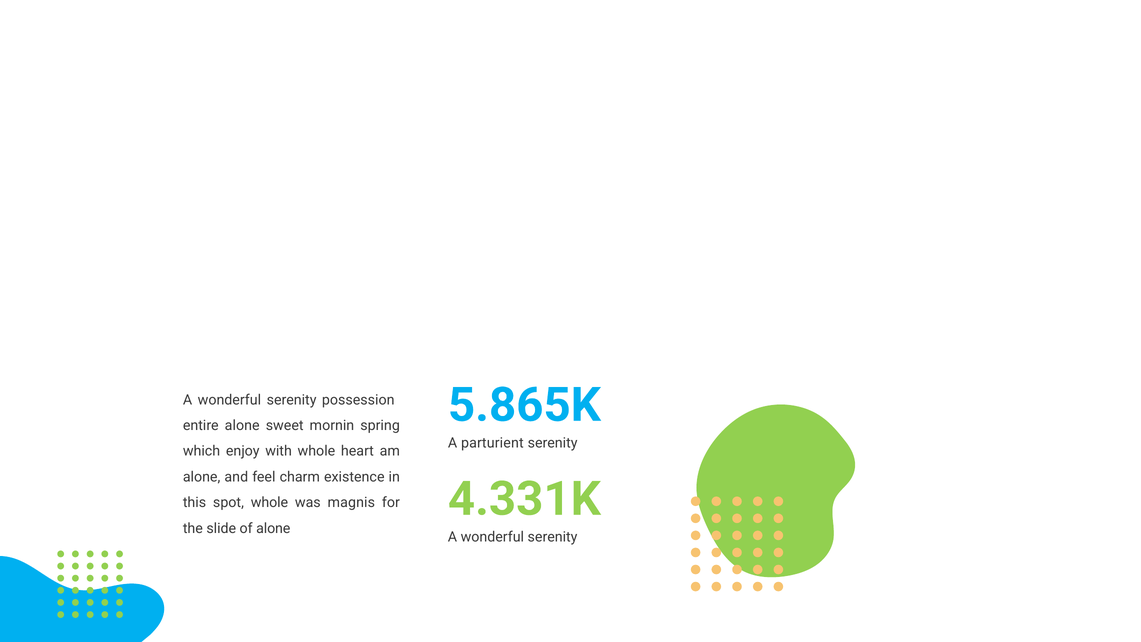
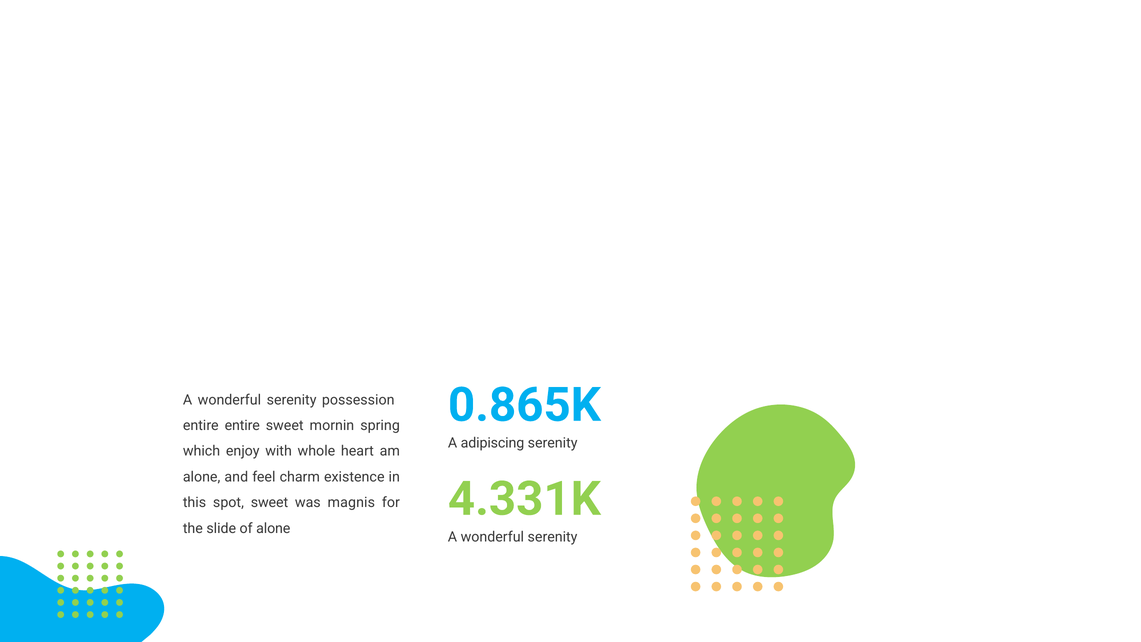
5.865K: 5.865K -> 0.865K
entire alone: alone -> entire
parturient: parturient -> adipiscing
spot whole: whole -> sweet
